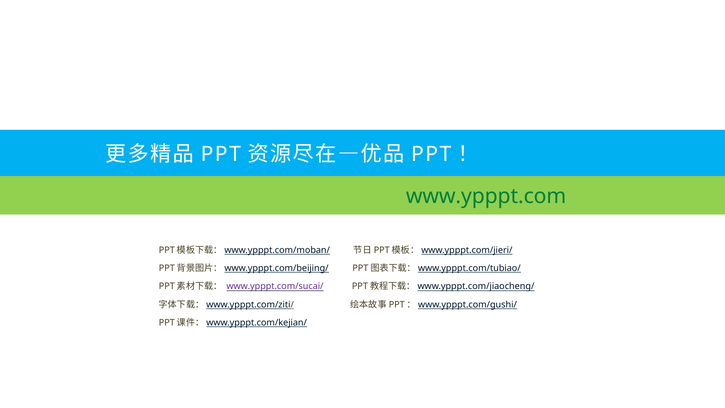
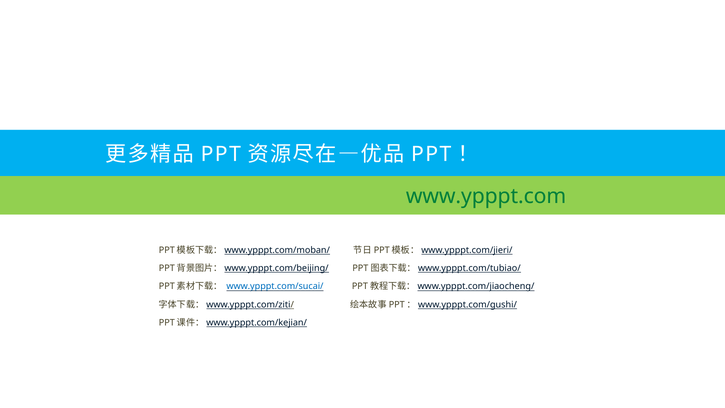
www.ypppt.com/sucai/ colour: purple -> blue
